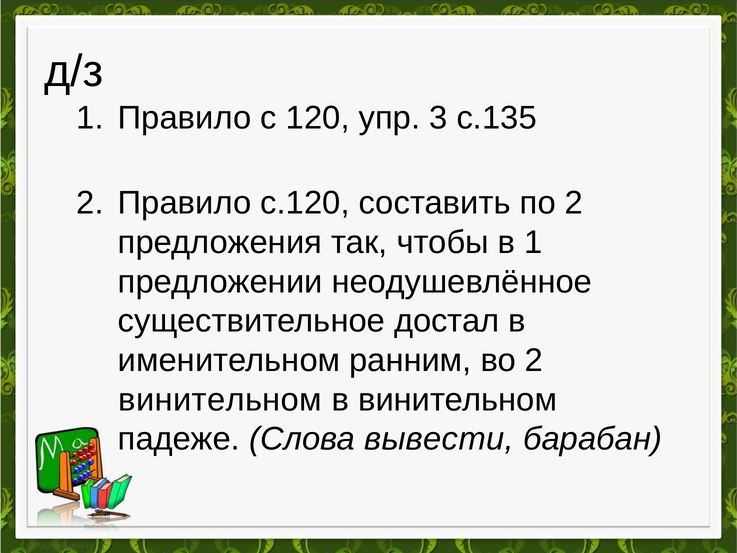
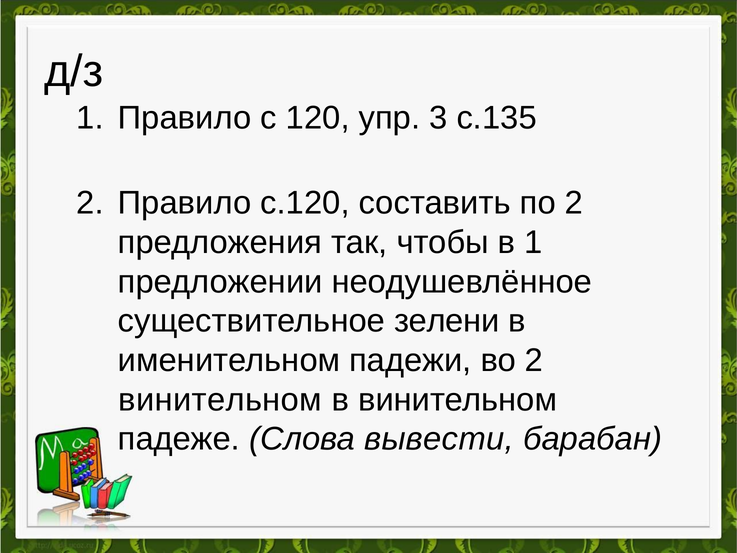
достал: достал -> зелени
ранним: ранним -> падежи
